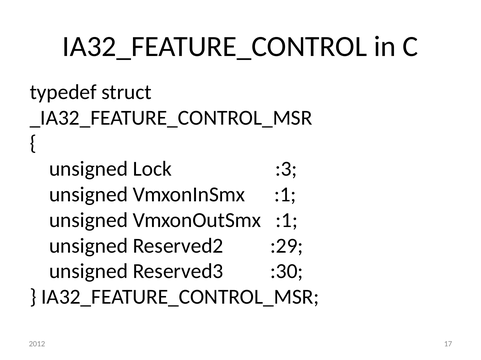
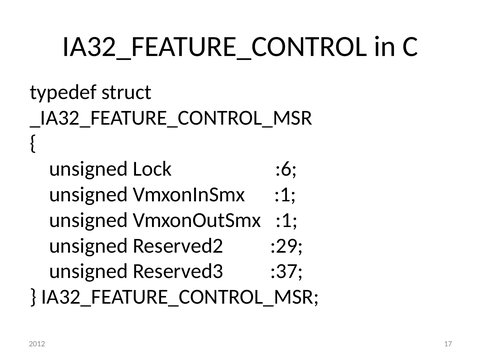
:3: :3 -> :6
:30: :30 -> :37
